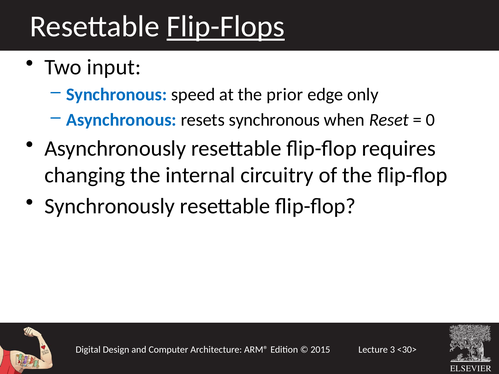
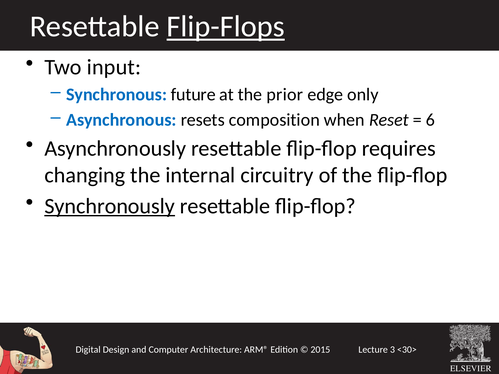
speed: speed -> future
resets synchronous: synchronous -> composition
0: 0 -> 6
Synchronously underline: none -> present
